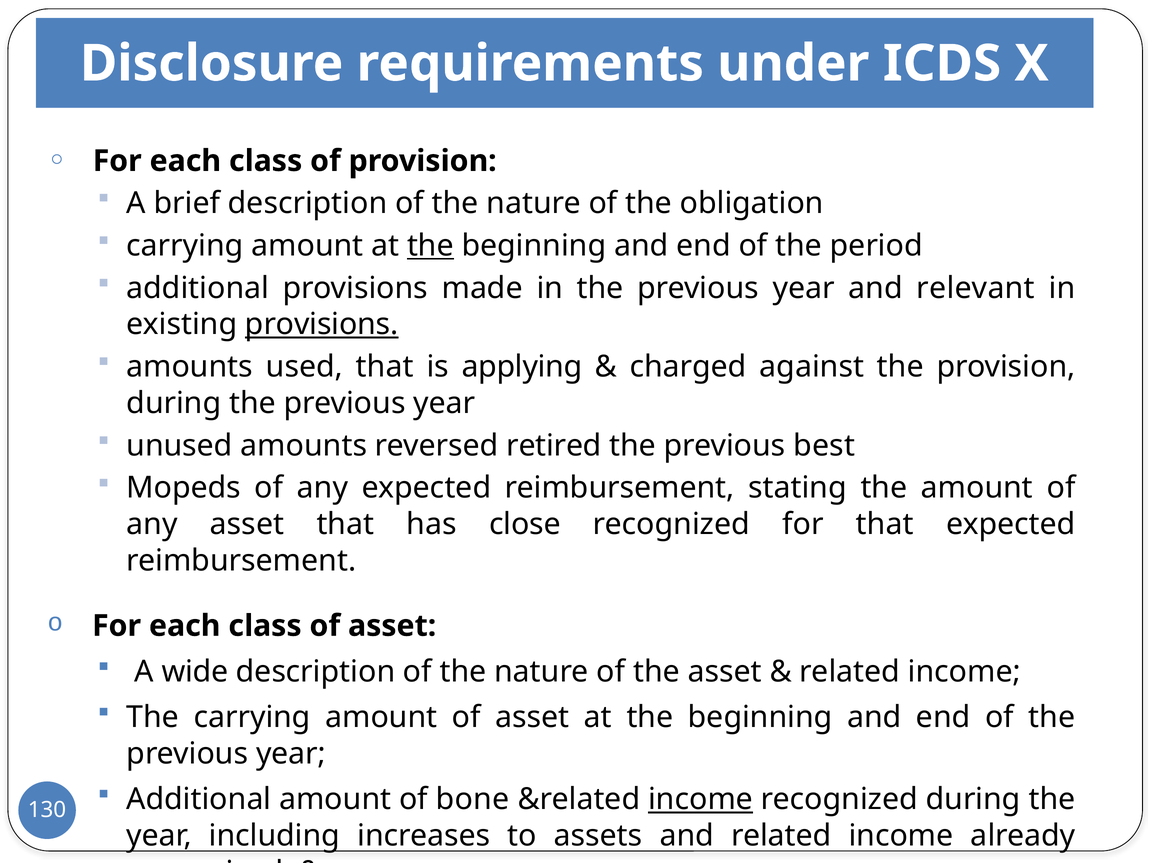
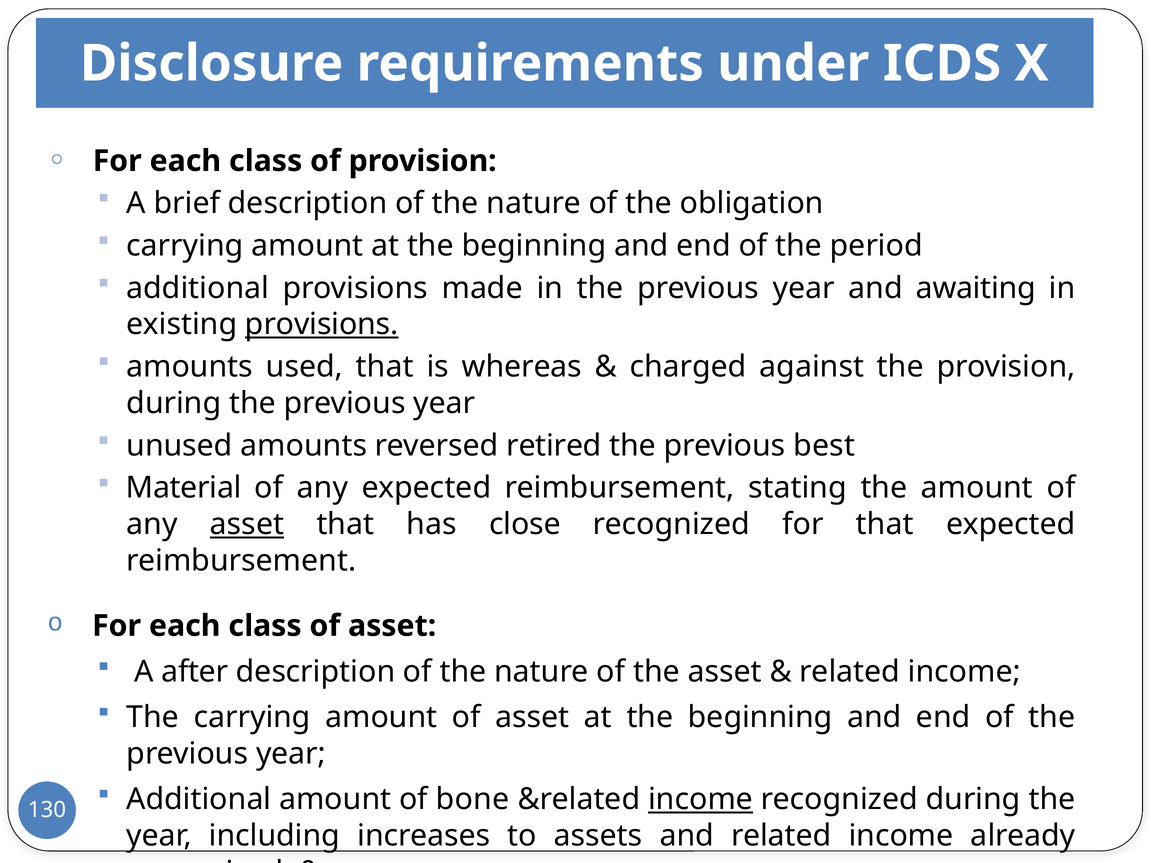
the at (430, 246) underline: present -> none
relevant: relevant -> awaiting
applying: applying -> whereas
Mopeds: Mopeds -> Material
asset at (247, 525) underline: none -> present
wide: wide -> after
